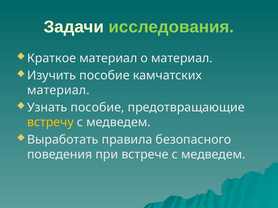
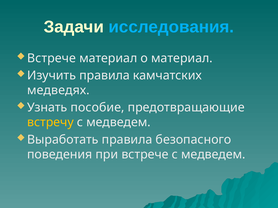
исследования colour: light green -> light blue
Краткое at (52, 58): Краткое -> Встрече
Изучить пособие: пособие -> правила
материал at (58, 90): материал -> медведях
